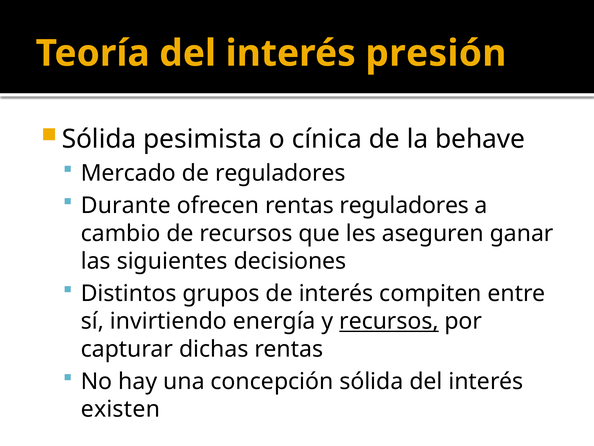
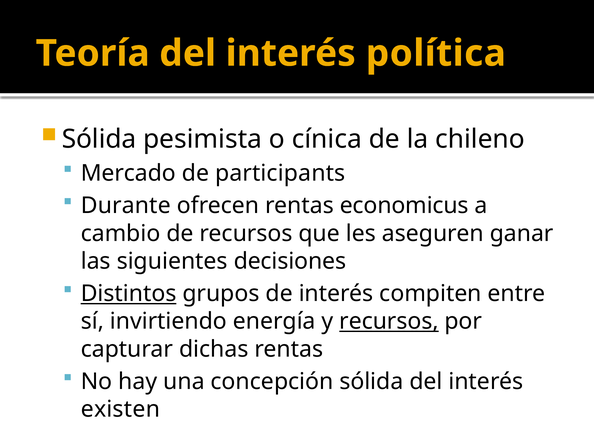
presión: presión -> política
behave: behave -> chileno
de reguladores: reguladores -> participants
rentas reguladores: reguladores -> economicus
Distintos underline: none -> present
